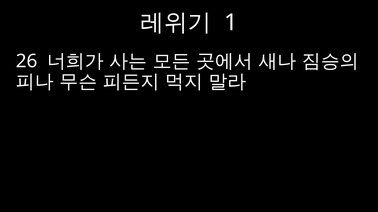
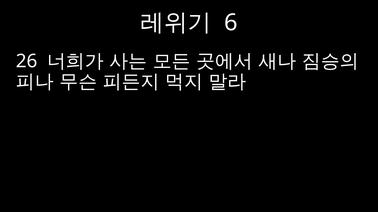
1: 1 -> 6
